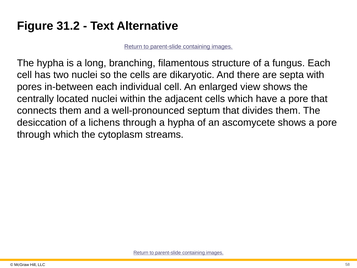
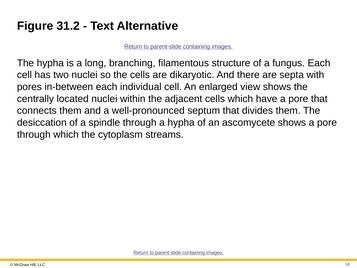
lichens: lichens -> spindle
